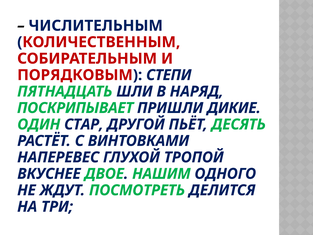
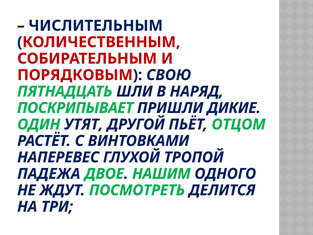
СТЕПИ: СТЕПИ -> СВОЮ
СТАР: СТАР -> УТЯТ
ДЕСЯТЬ: ДЕСЯТЬ -> ОТЦОМ
ВКУСНЕЕ: ВКУСНЕЕ -> ПАДЕЖА
